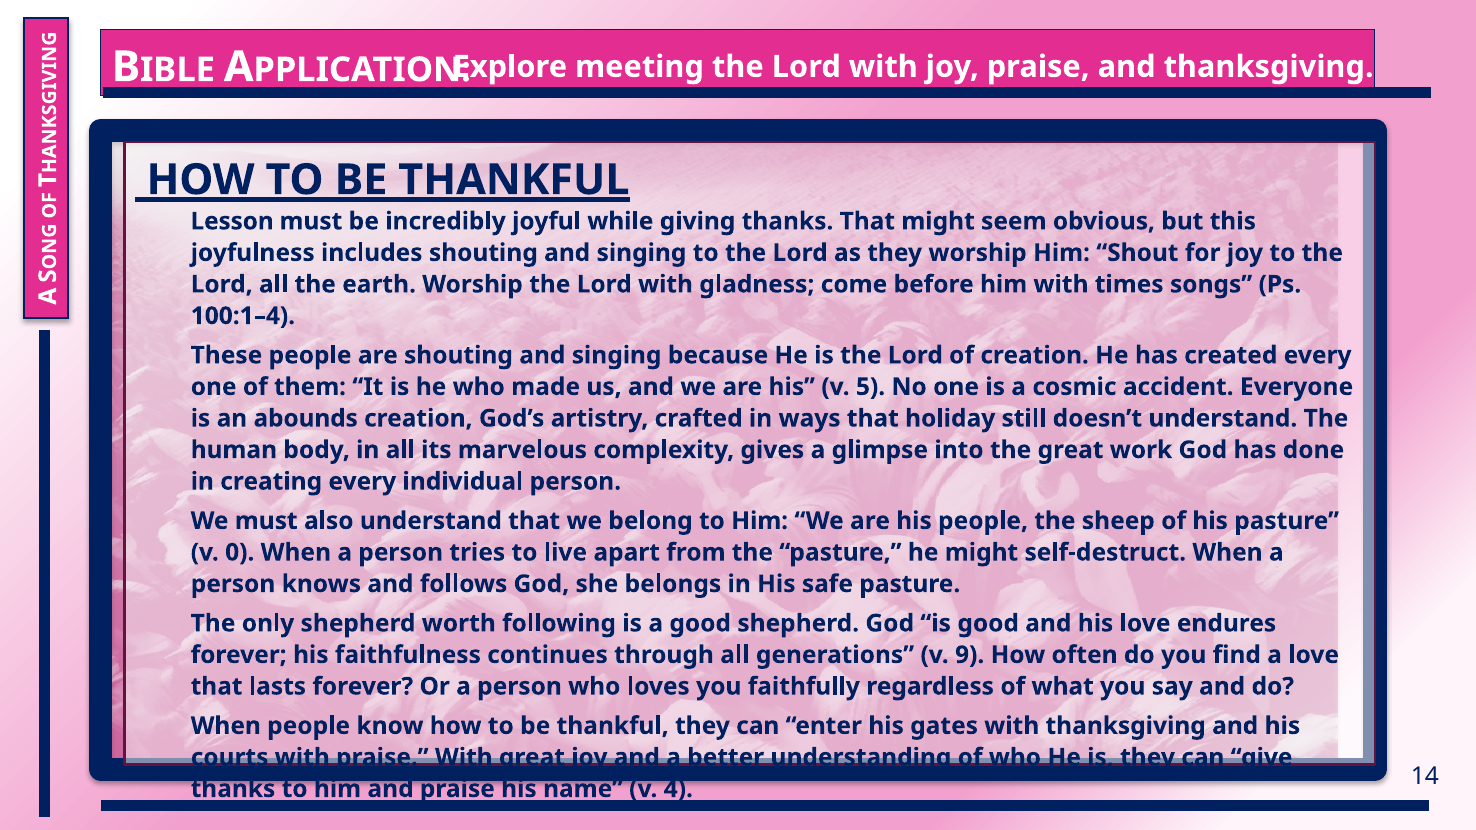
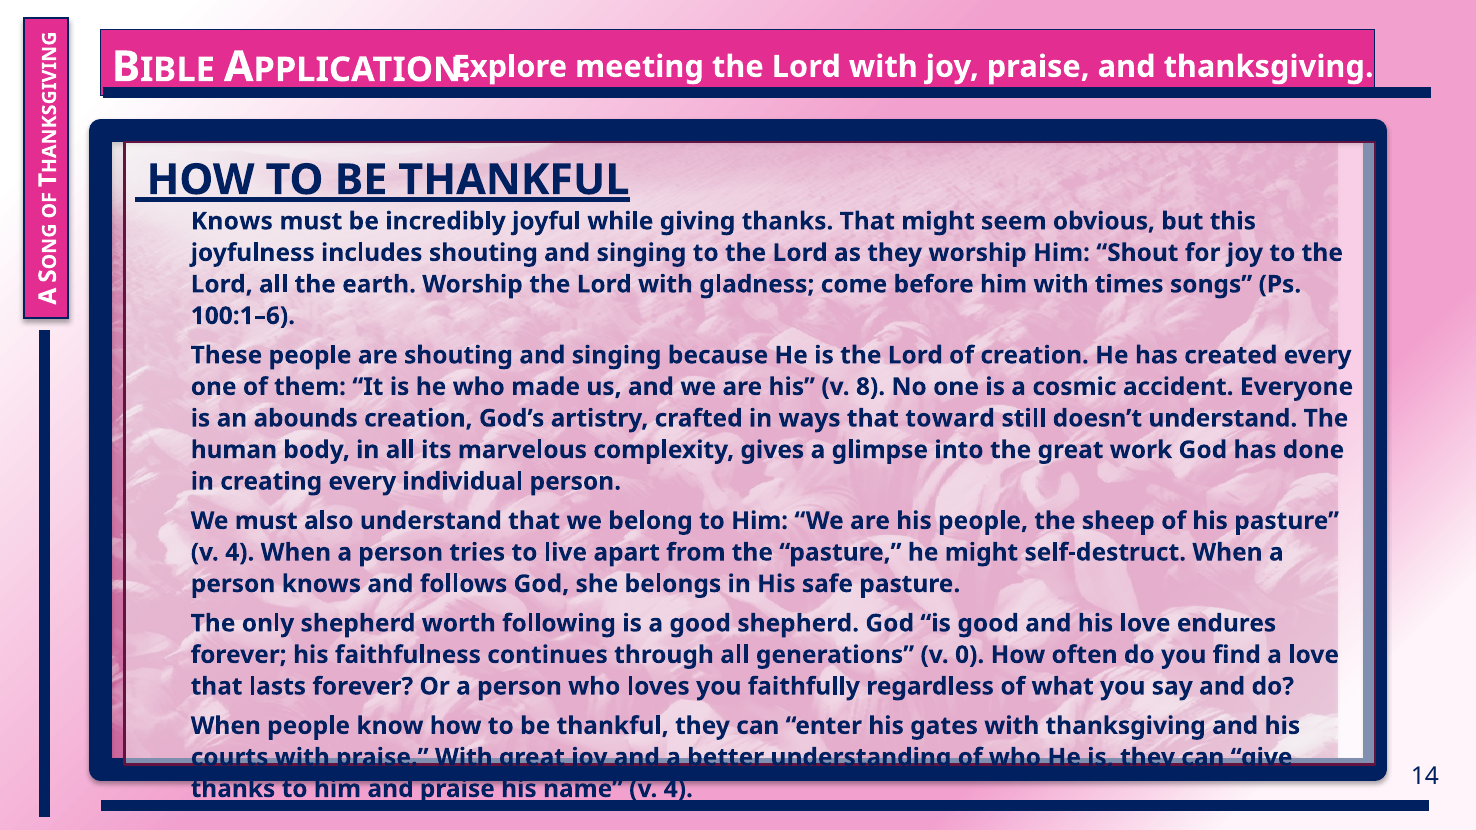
Lesson at (232, 221): Lesson -> Knows
100:1–4: 100:1–4 -> 100:1–6
5: 5 -> 8
holiday: holiday -> toward
0 at (240, 553): 0 -> 4
9: 9 -> 0
